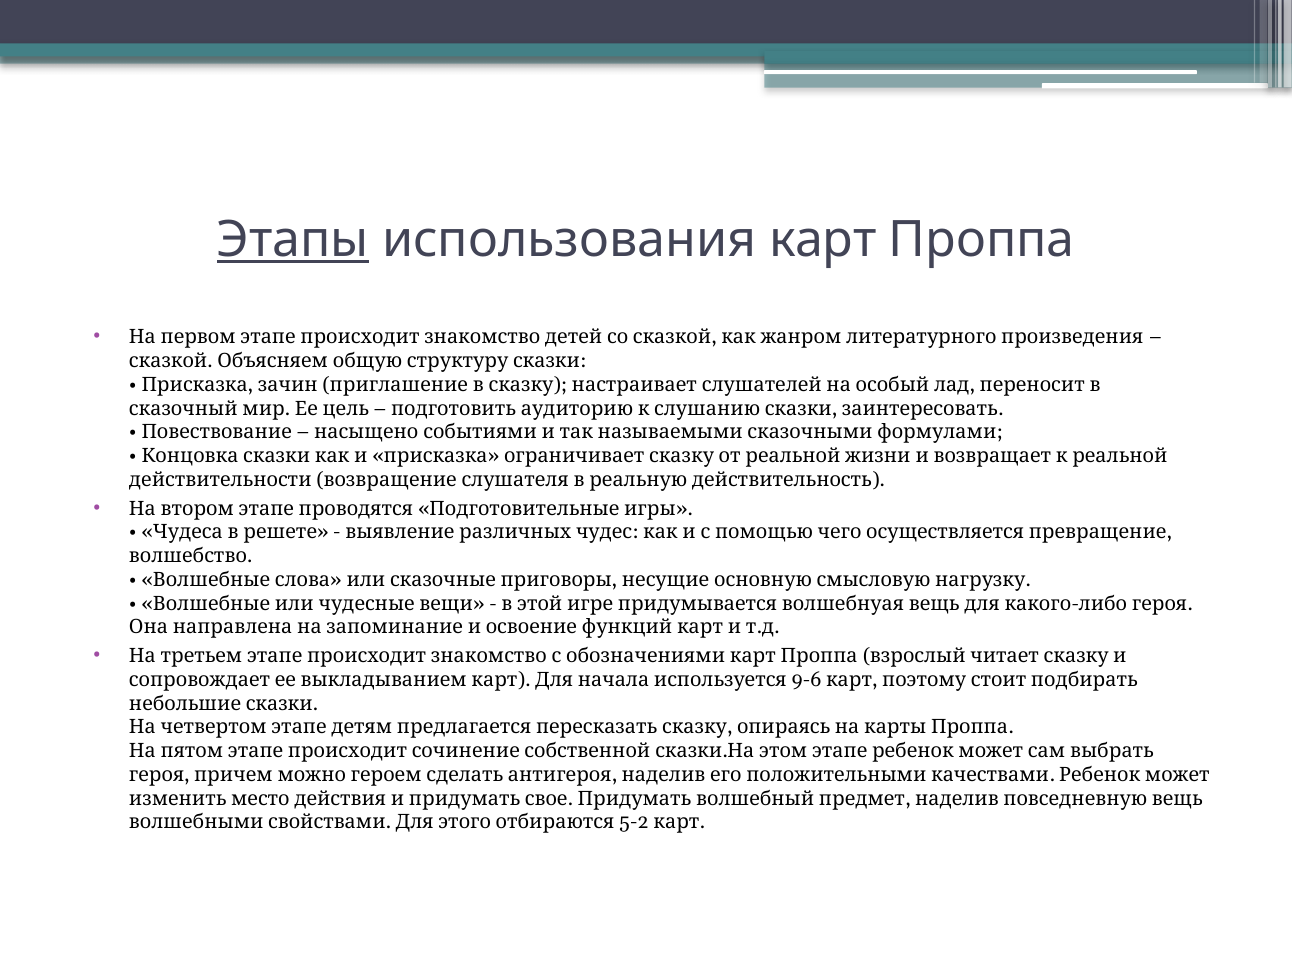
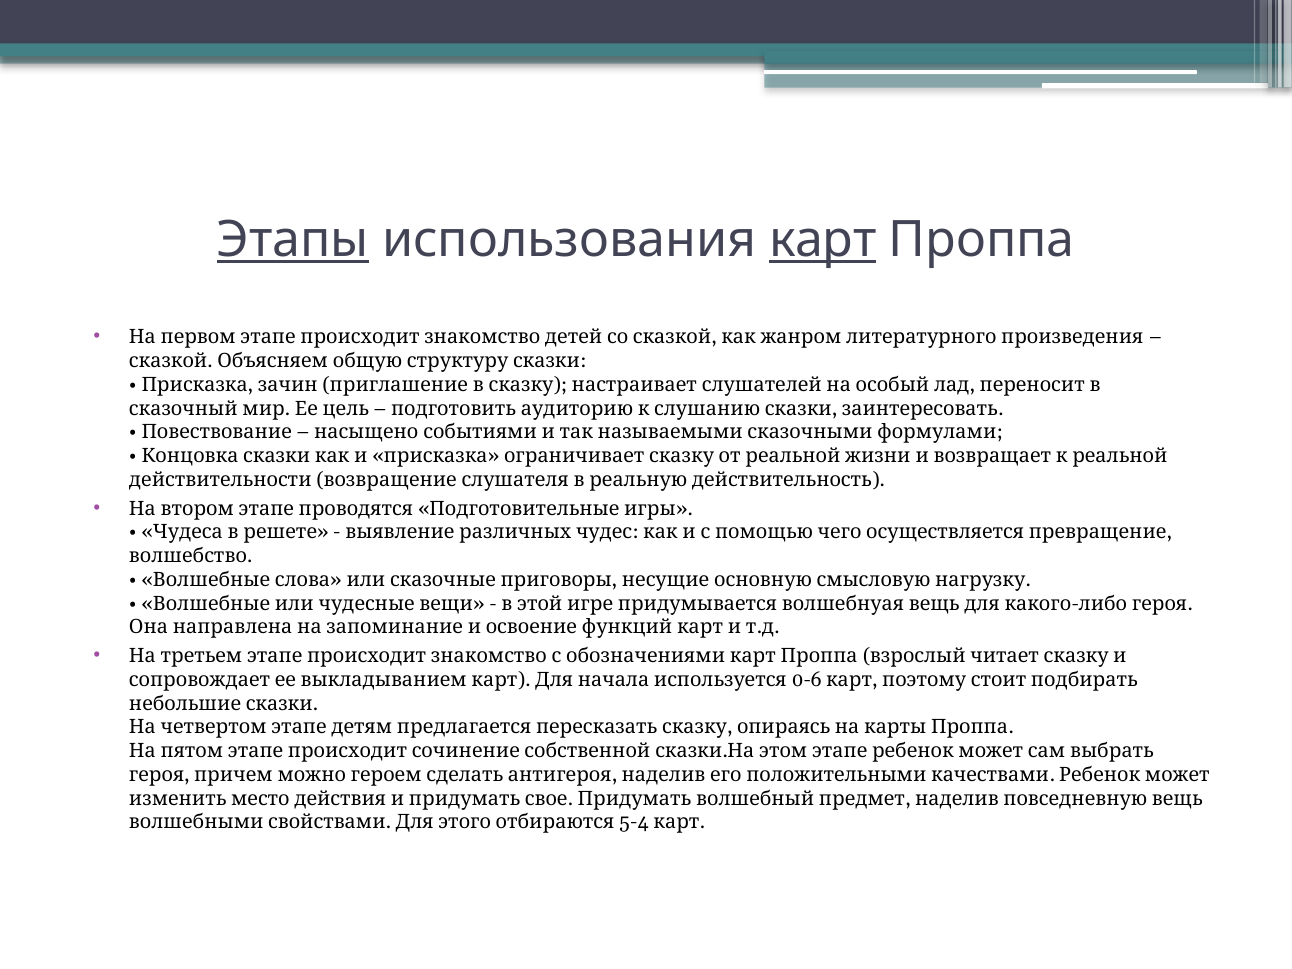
карт at (823, 240) underline: none -> present
9-6: 9-6 -> 0-6
5-2: 5-2 -> 5-4
